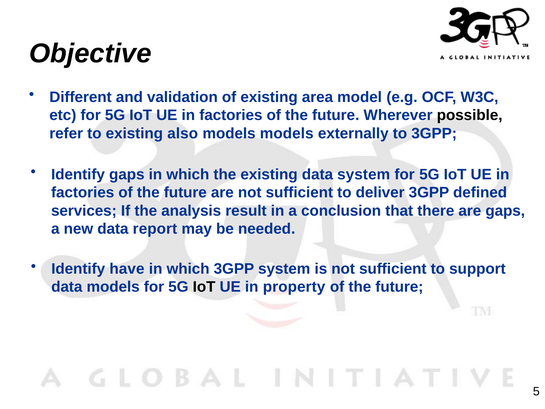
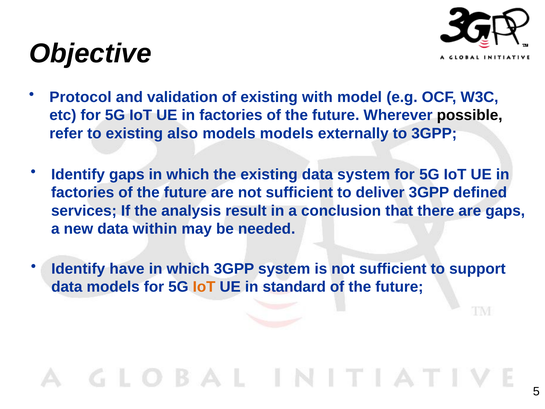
Different: Different -> Protocol
area: area -> with
report: report -> within
IoT at (204, 287) colour: black -> orange
property: property -> standard
